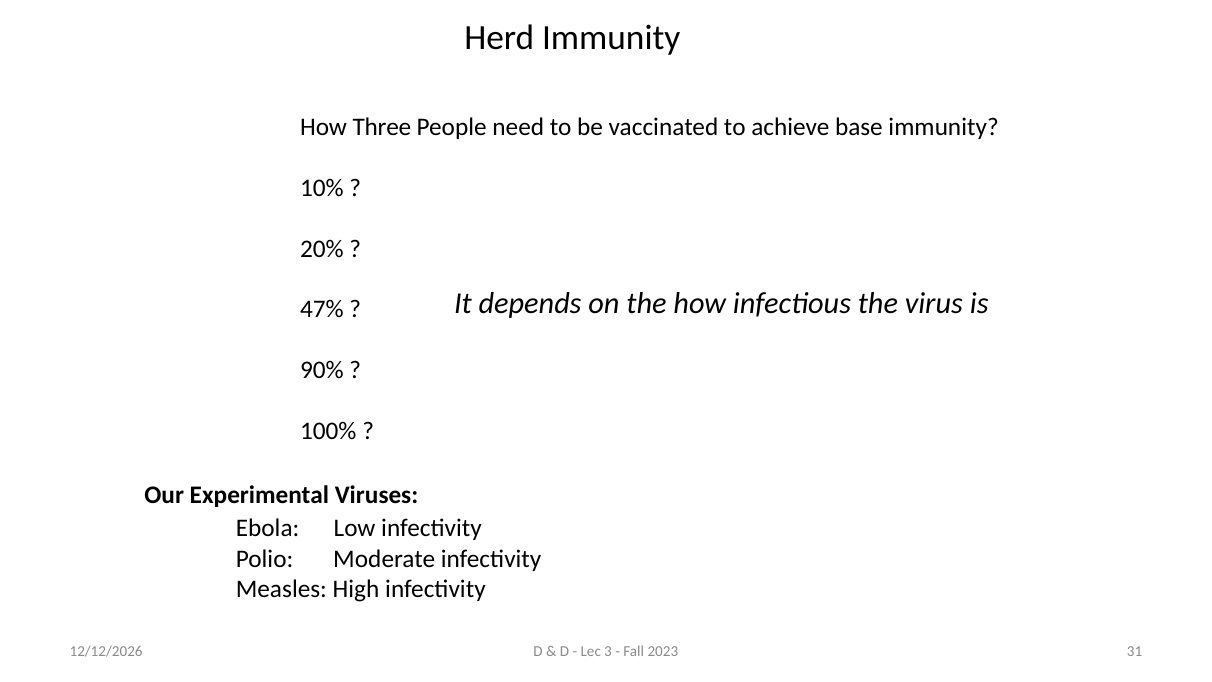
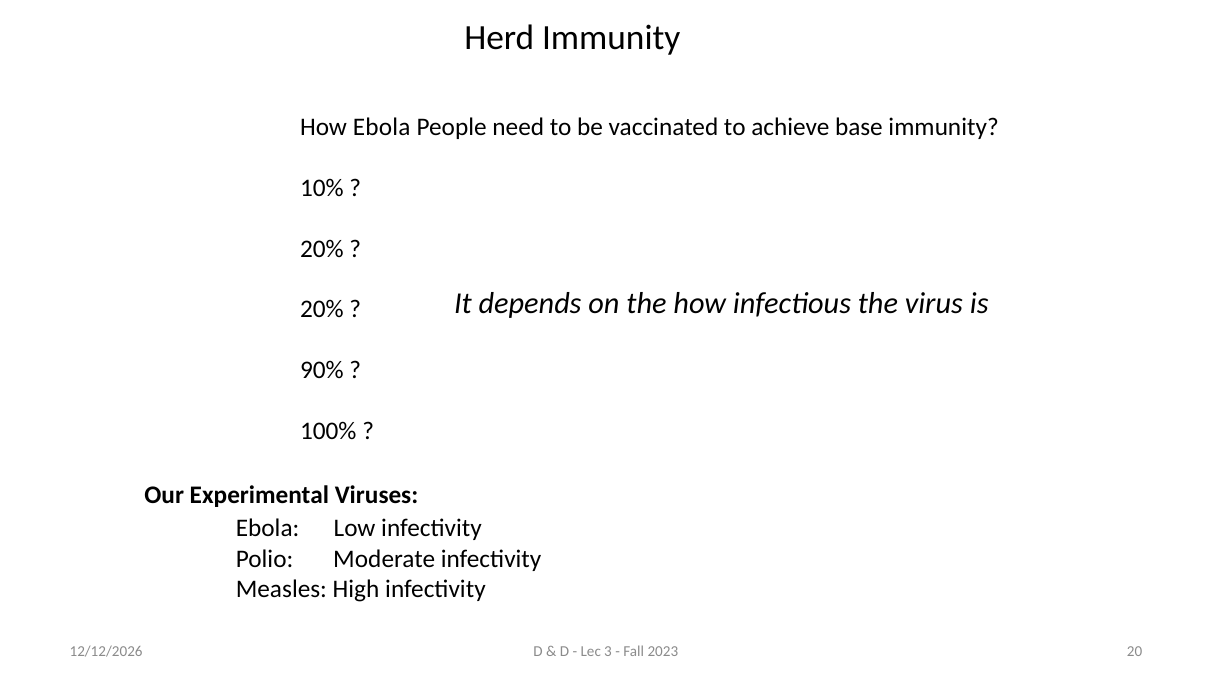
How Three: Three -> Ebola
47% at (322, 309): 47% -> 20%
31: 31 -> 20
